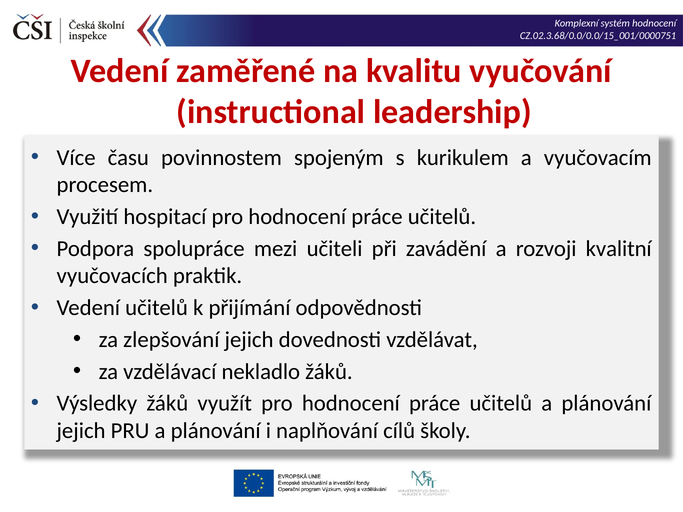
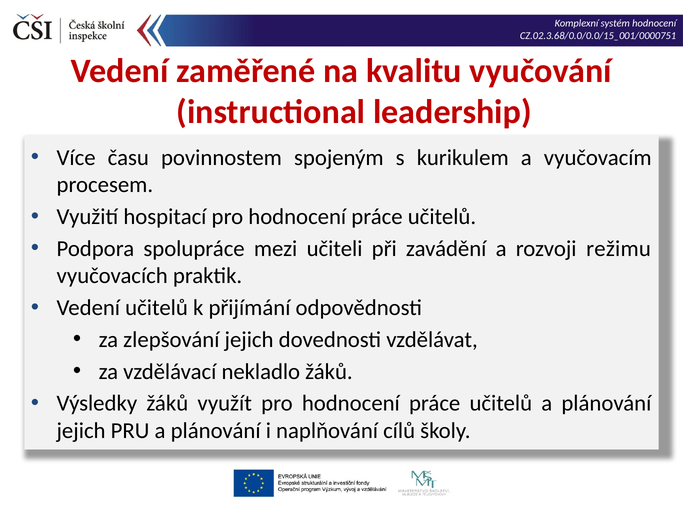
kvalitní: kvalitní -> režimu
